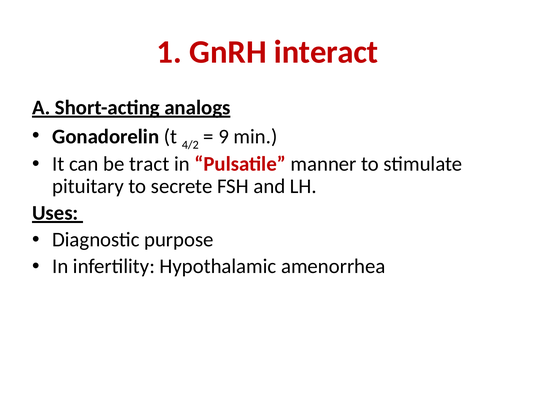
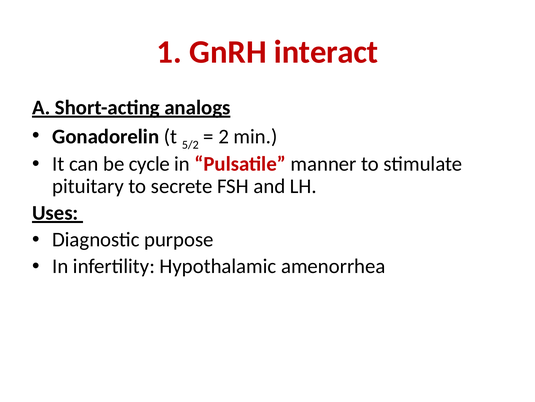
4/2: 4/2 -> 5/2
9: 9 -> 2
tract: tract -> cycle
